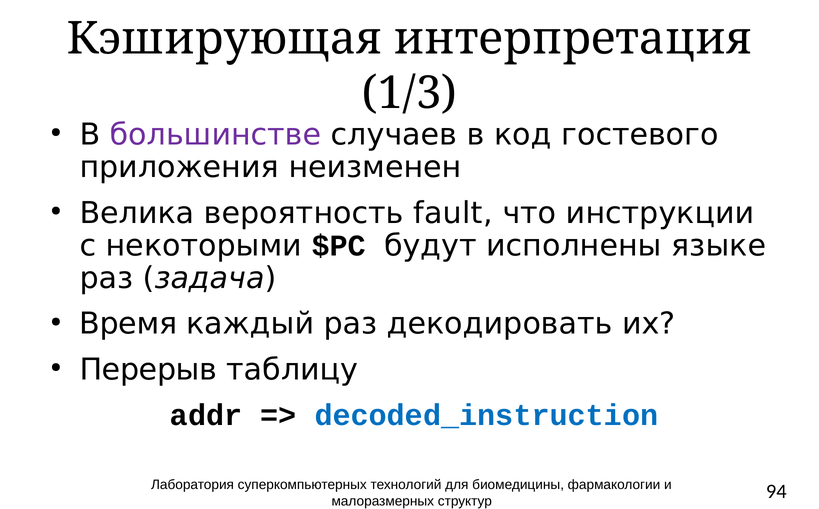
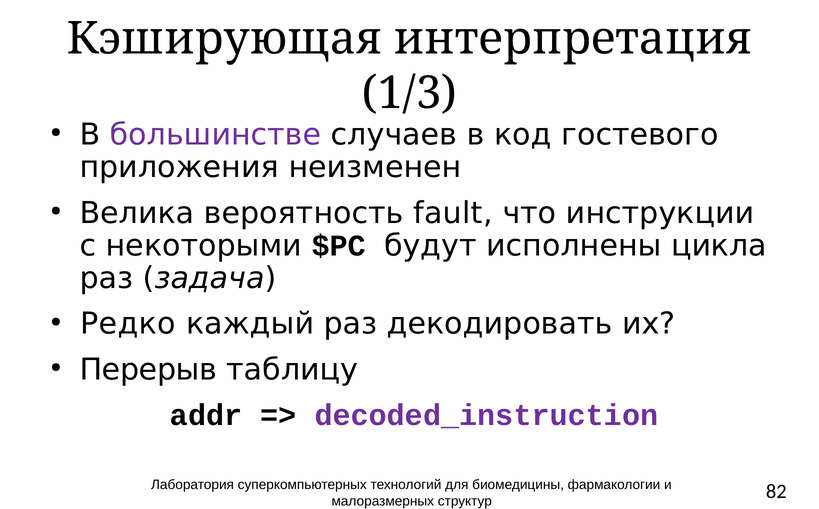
языке: языке -> цикла
Время: Время -> Редко
decoded_instruction colour: blue -> purple
94: 94 -> 82
